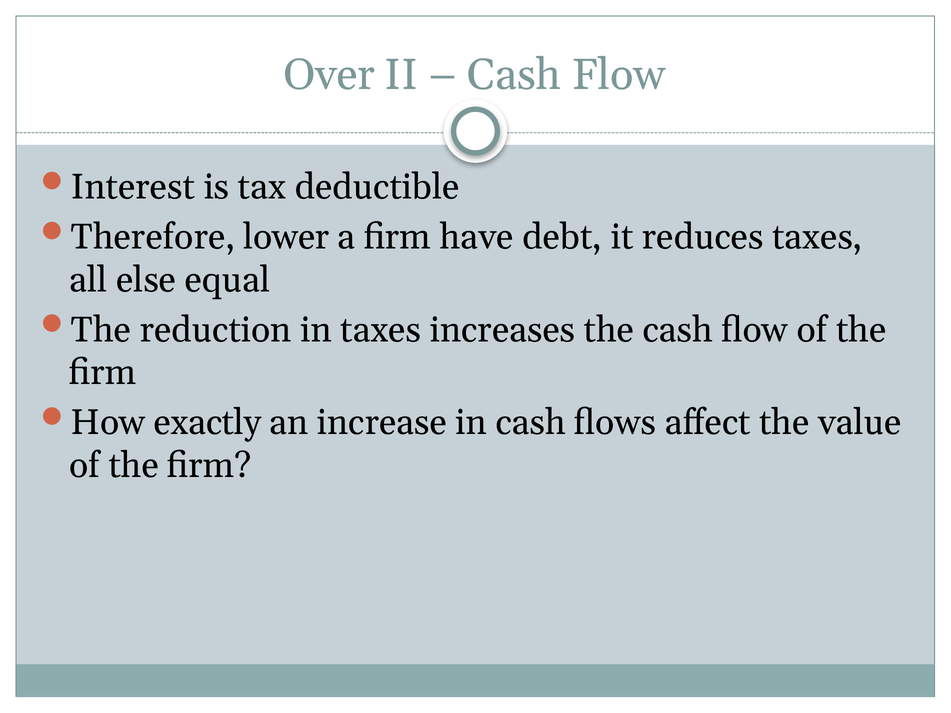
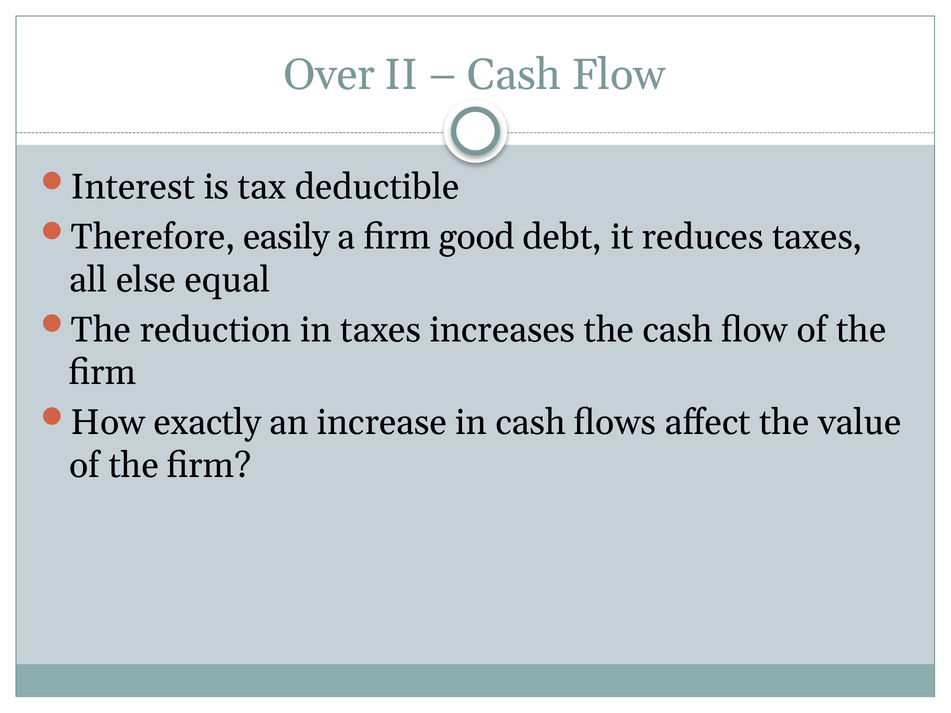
lower: lower -> easily
have: have -> good
